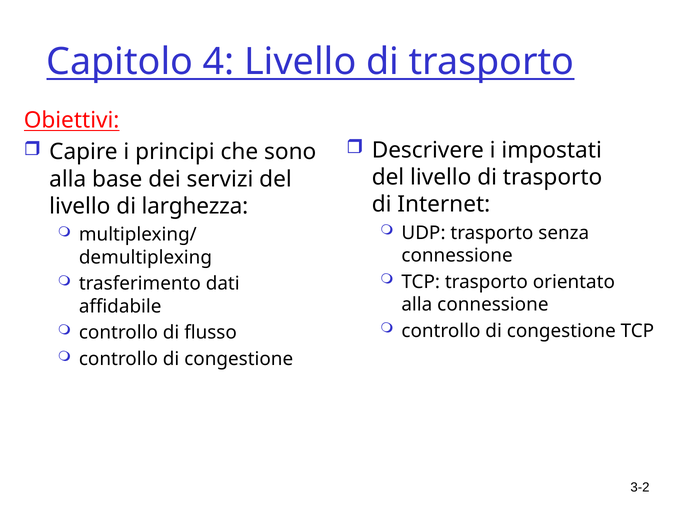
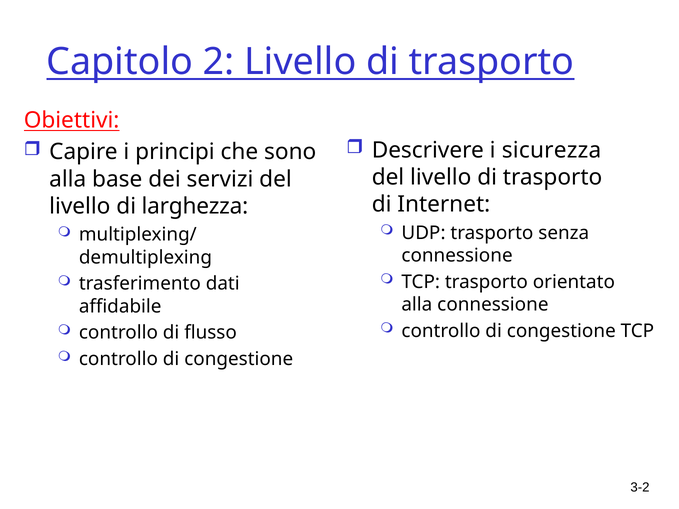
4: 4 -> 2
impostati: impostati -> sicurezza
